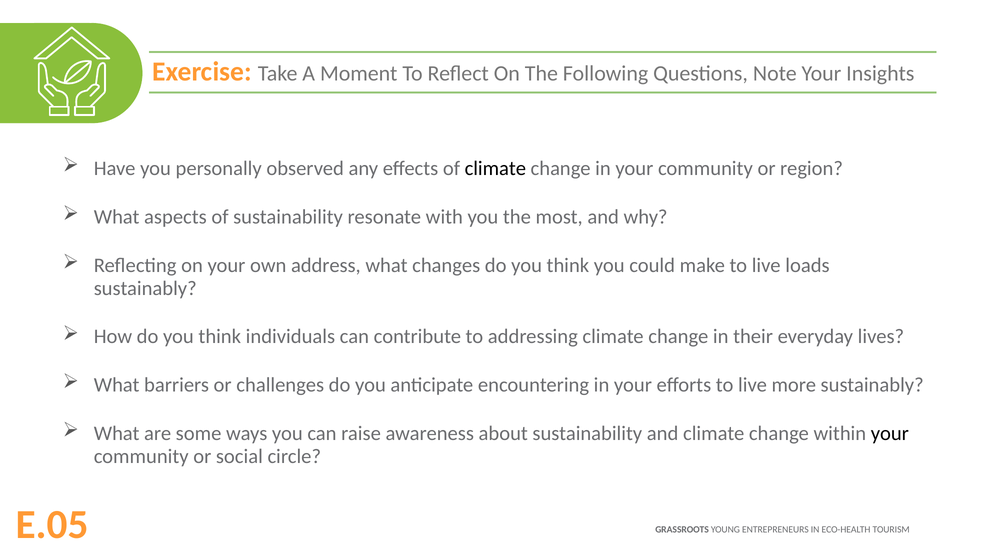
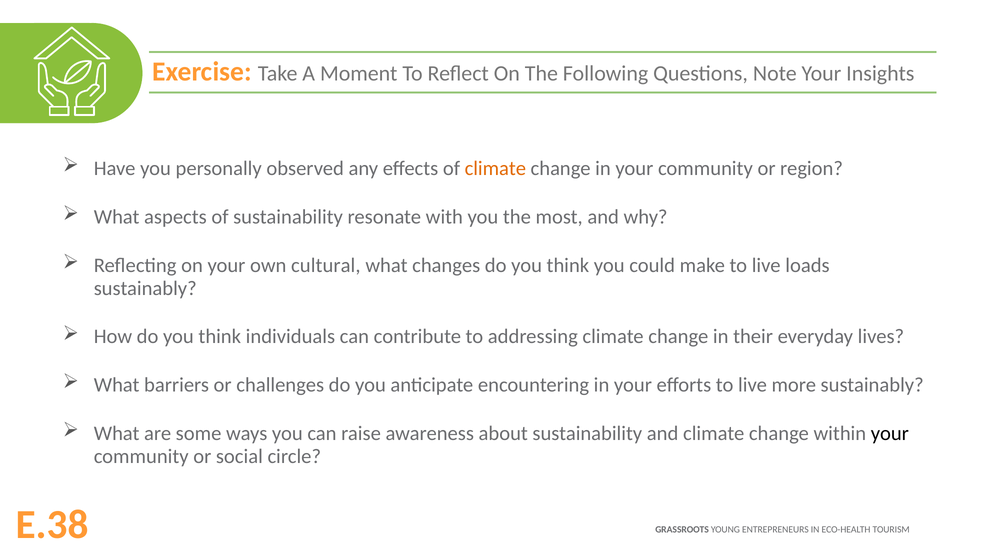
climate at (495, 168) colour: black -> orange
address: address -> cultural
E.05: E.05 -> E.38
